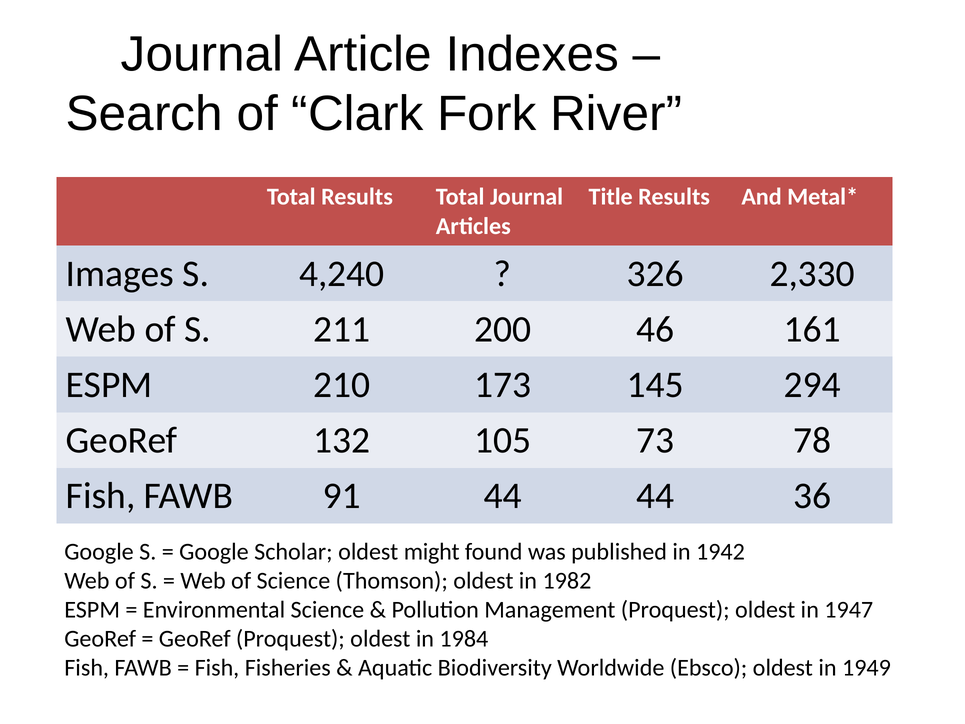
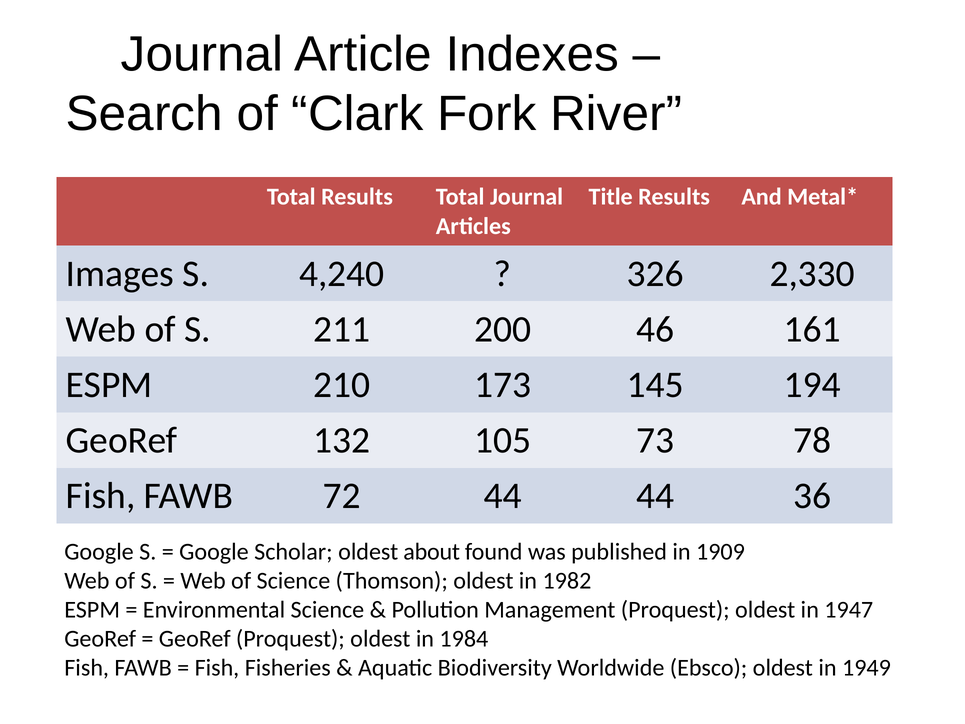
294: 294 -> 194
91: 91 -> 72
might: might -> about
1942: 1942 -> 1909
